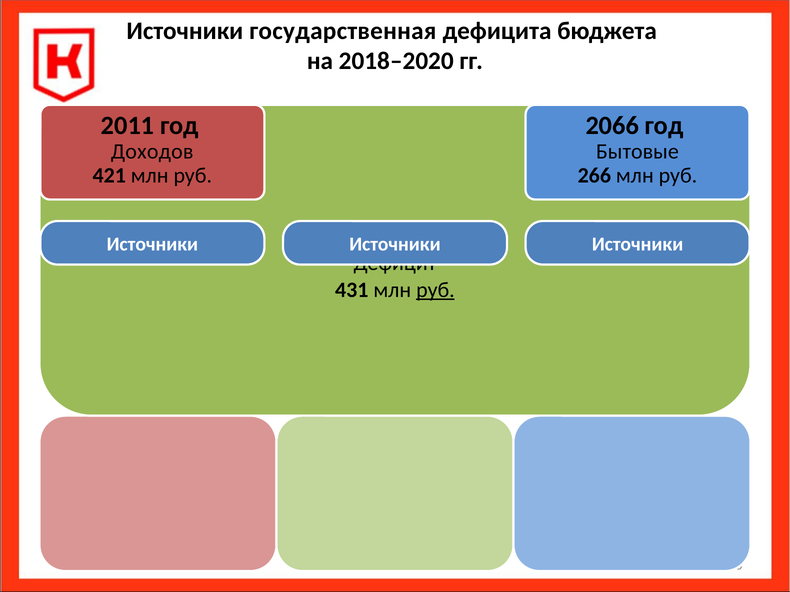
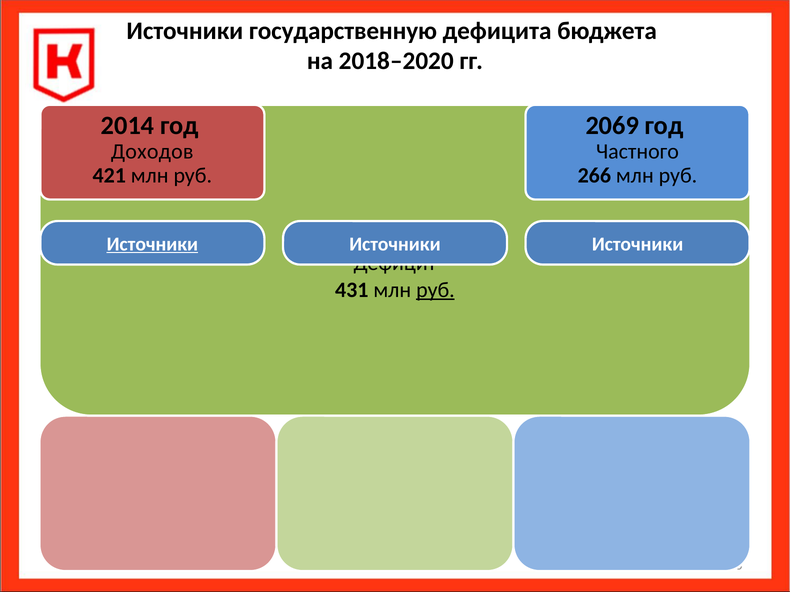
государственная: государственная -> государственную
2011: 2011 -> 2014
2066: 2066 -> 2069
Бытовые: Бытовые -> Частного
Источники at (152, 244) underline: none -> present
